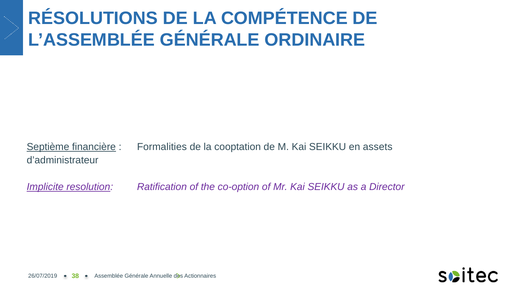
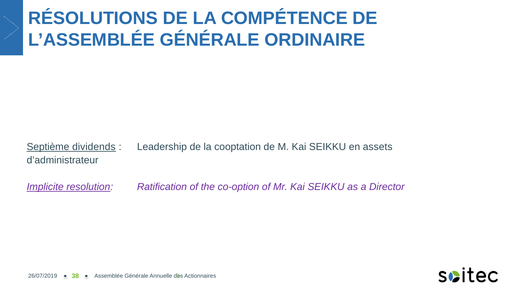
financière: financière -> dividends
Formalities: Formalities -> Leadership
